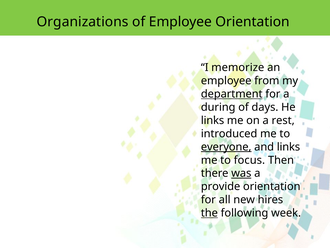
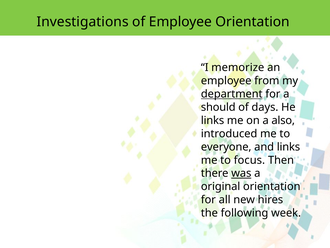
Organizations: Organizations -> Investigations
during: during -> should
rest: rest -> also
everyone underline: present -> none
provide: provide -> original
the underline: present -> none
